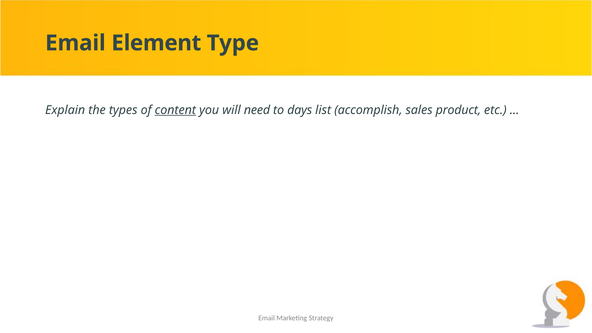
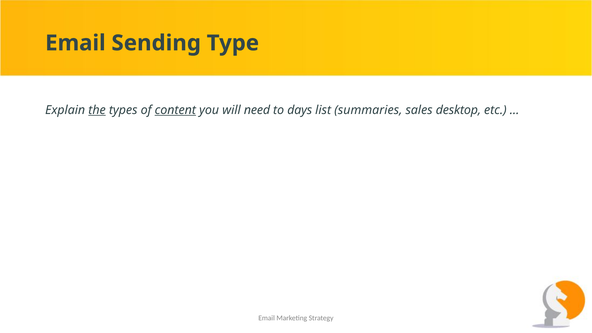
Element: Element -> Sending
the underline: none -> present
accomplish: accomplish -> summaries
product: product -> desktop
